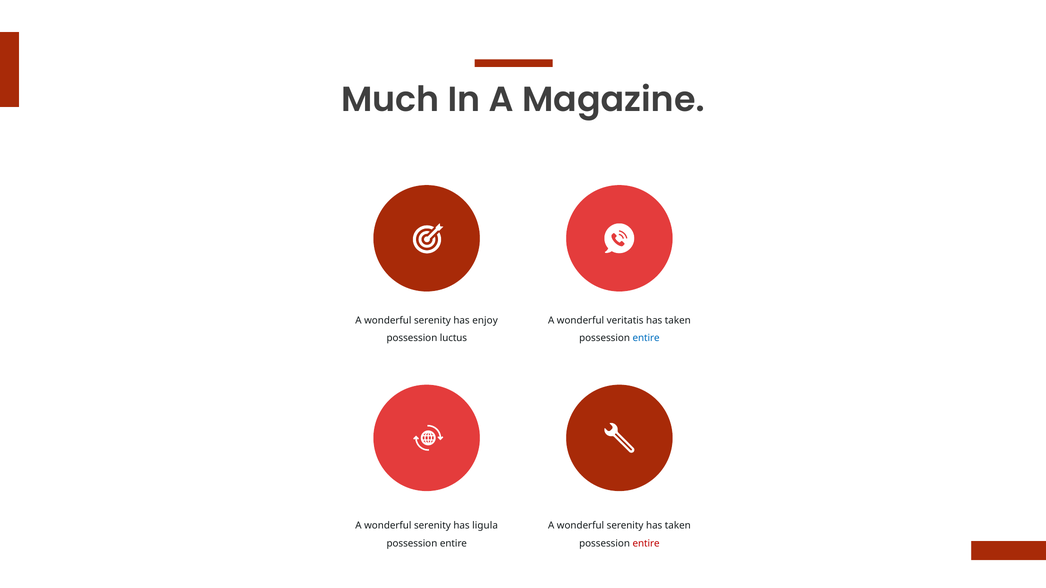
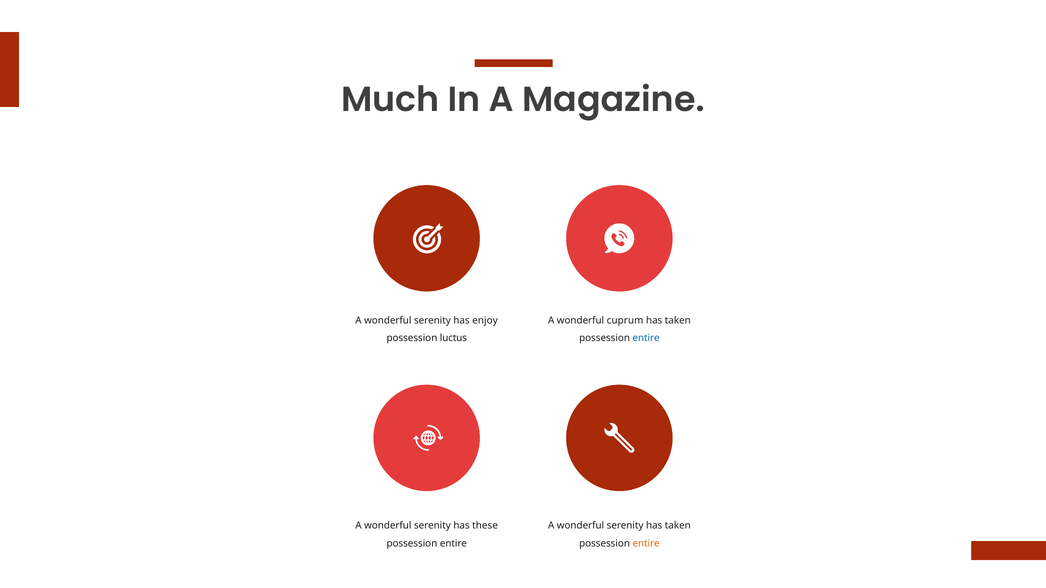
veritatis: veritatis -> cuprum
ligula: ligula -> these
entire at (646, 544) colour: red -> orange
